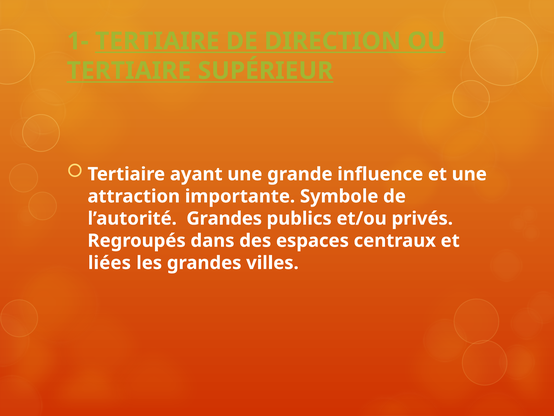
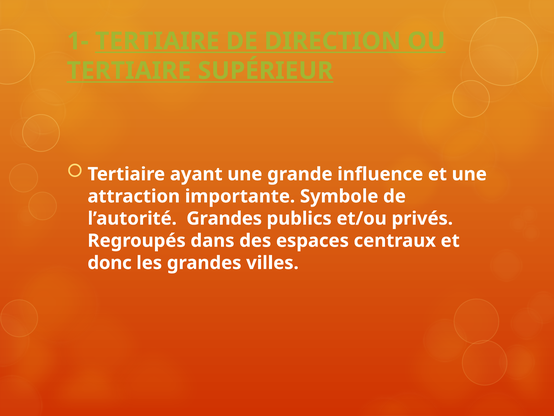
liées: liées -> donc
